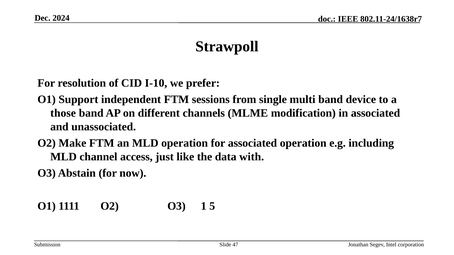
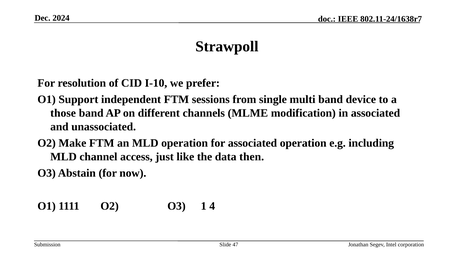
with: with -> then
5: 5 -> 4
